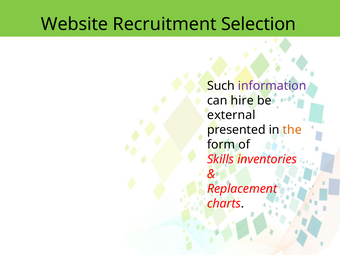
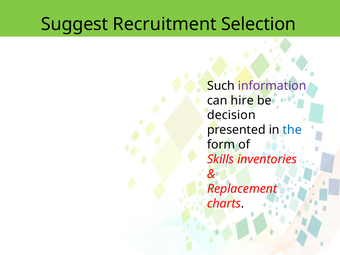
Website: Website -> Suggest
external: external -> decision
the colour: orange -> blue
